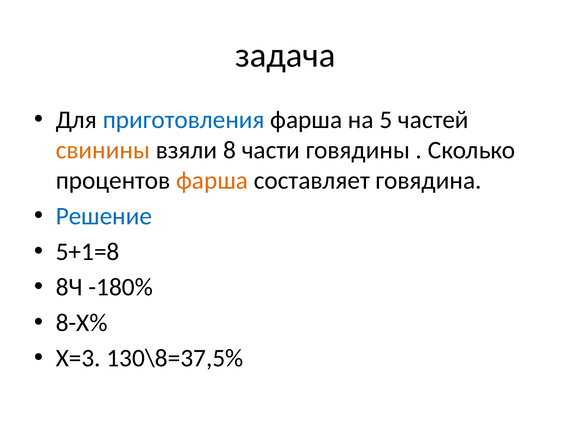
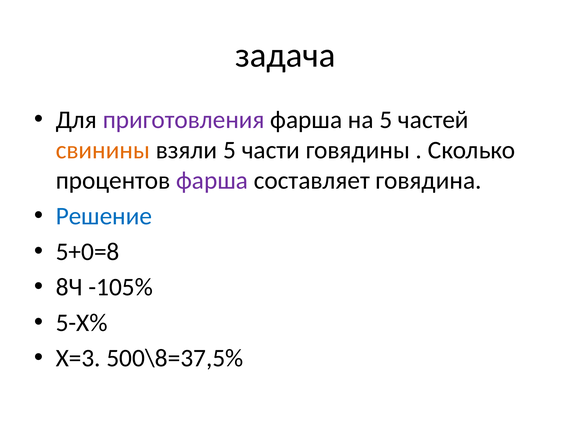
приготовления colour: blue -> purple
взяли 8: 8 -> 5
фарша at (212, 181) colour: orange -> purple
5+1=8: 5+1=8 -> 5+0=8
-180%: -180% -> -105%
8-Х%: 8-Х% -> 5-Х%
130\8=37,5%: 130\8=37,5% -> 500\8=37,5%
